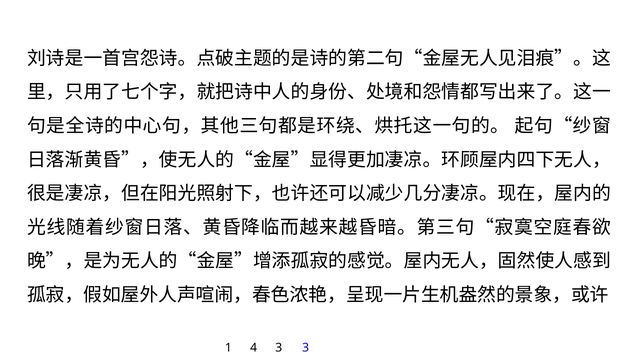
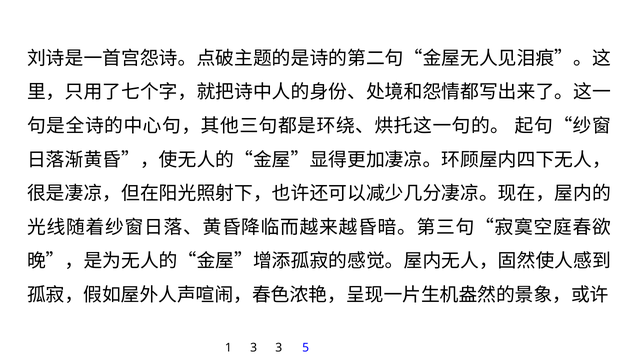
1 4: 4 -> 3
3 3: 3 -> 5
